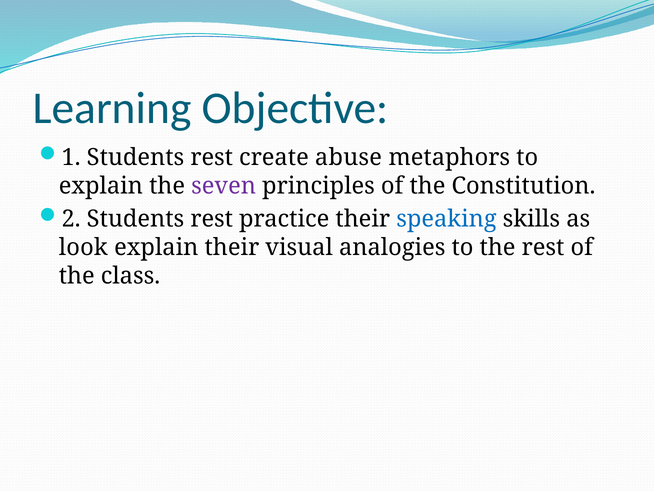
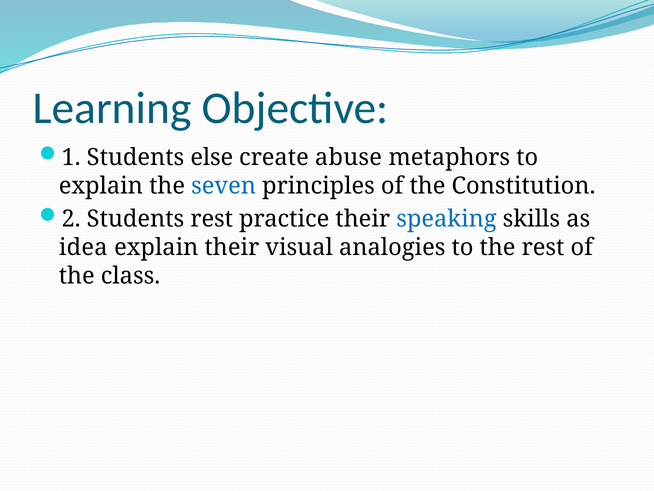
1 Students rest: rest -> else
seven colour: purple -> blue
look: look -> idea
